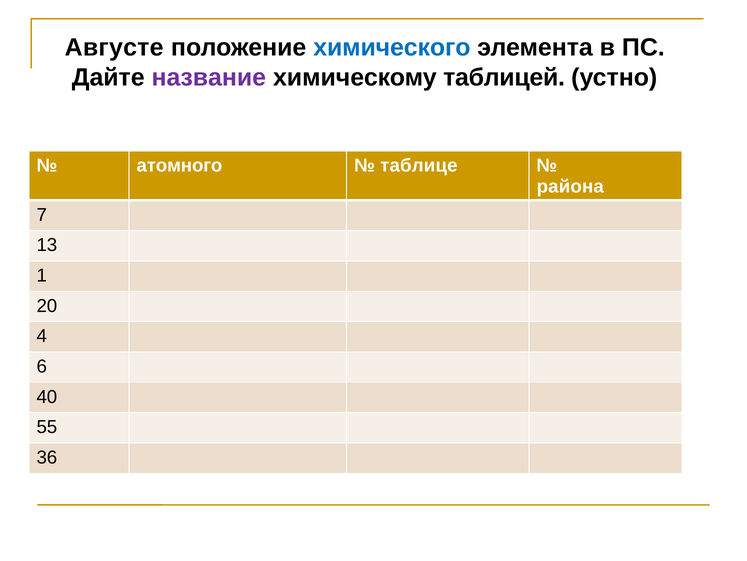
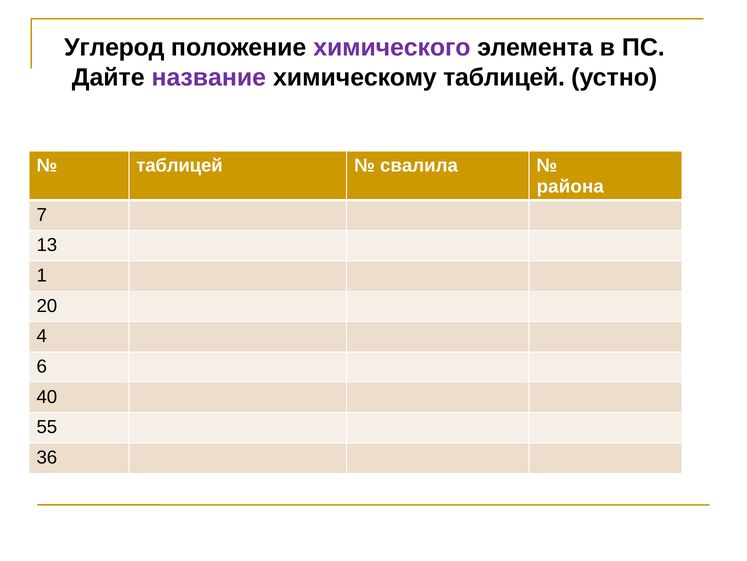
Августе: Августе -> Углерод
химического colour: blue -> purple
атомного at (179, 165): атомного -> таблицей
таблице: таблице -> свалила
